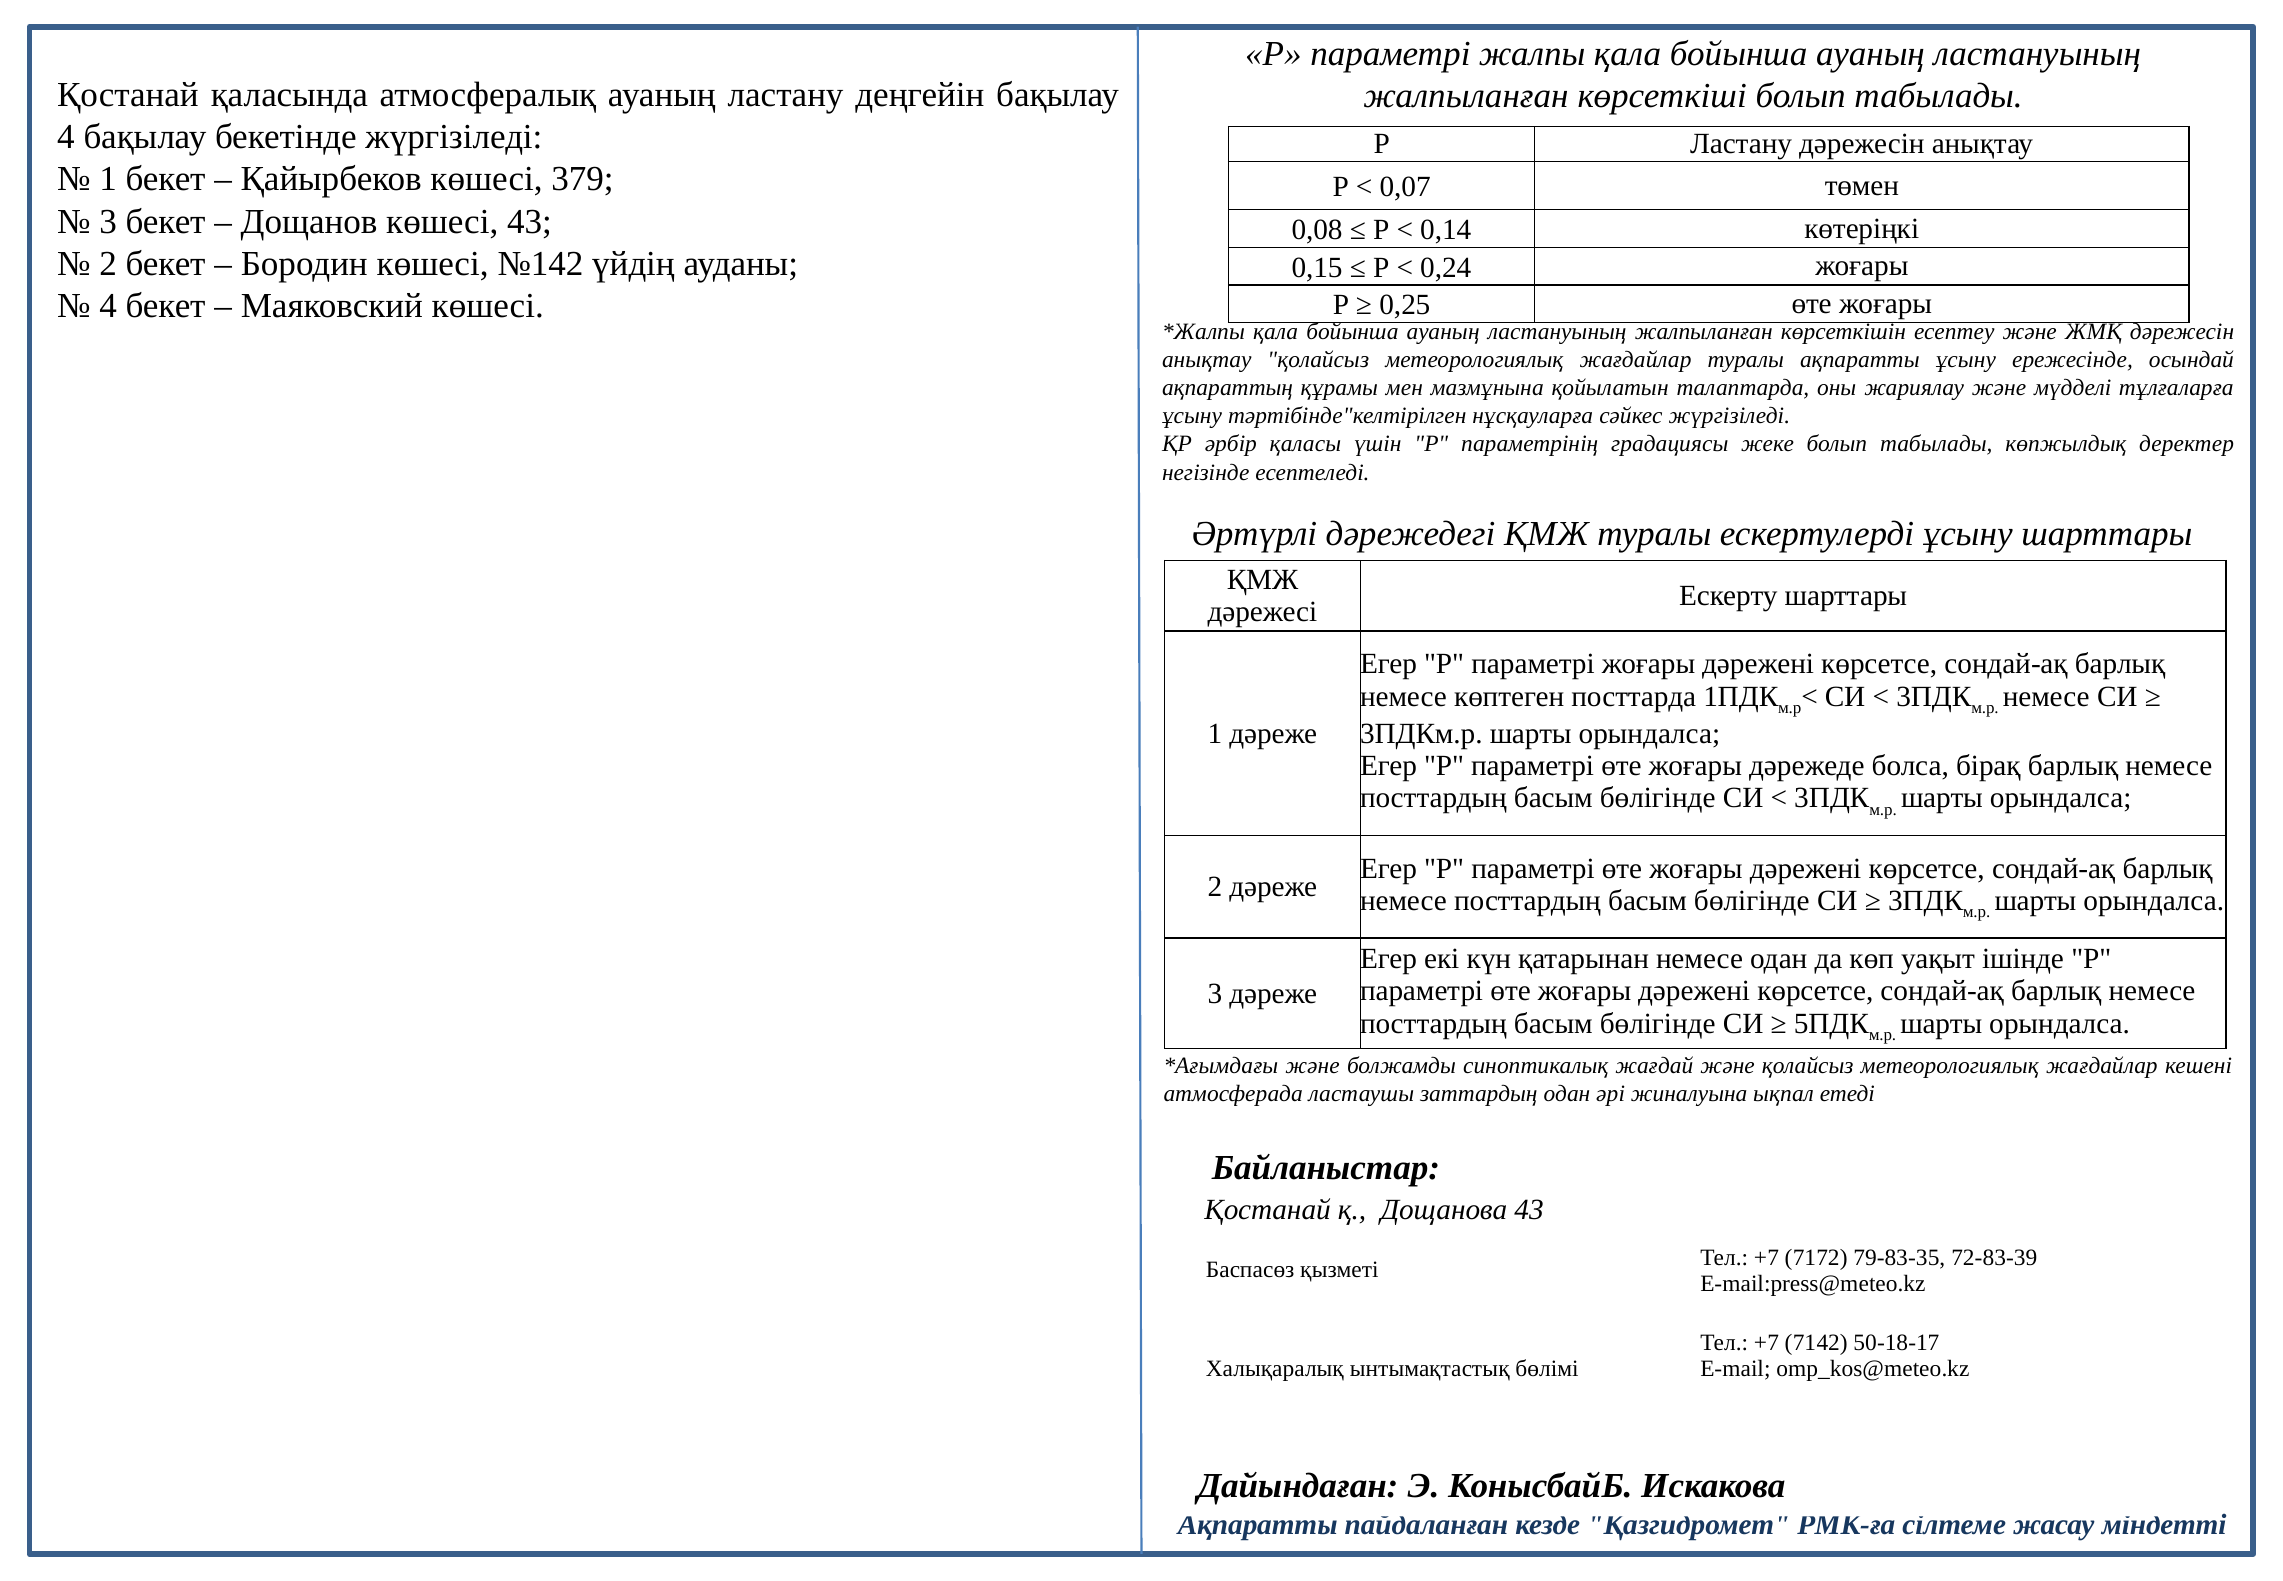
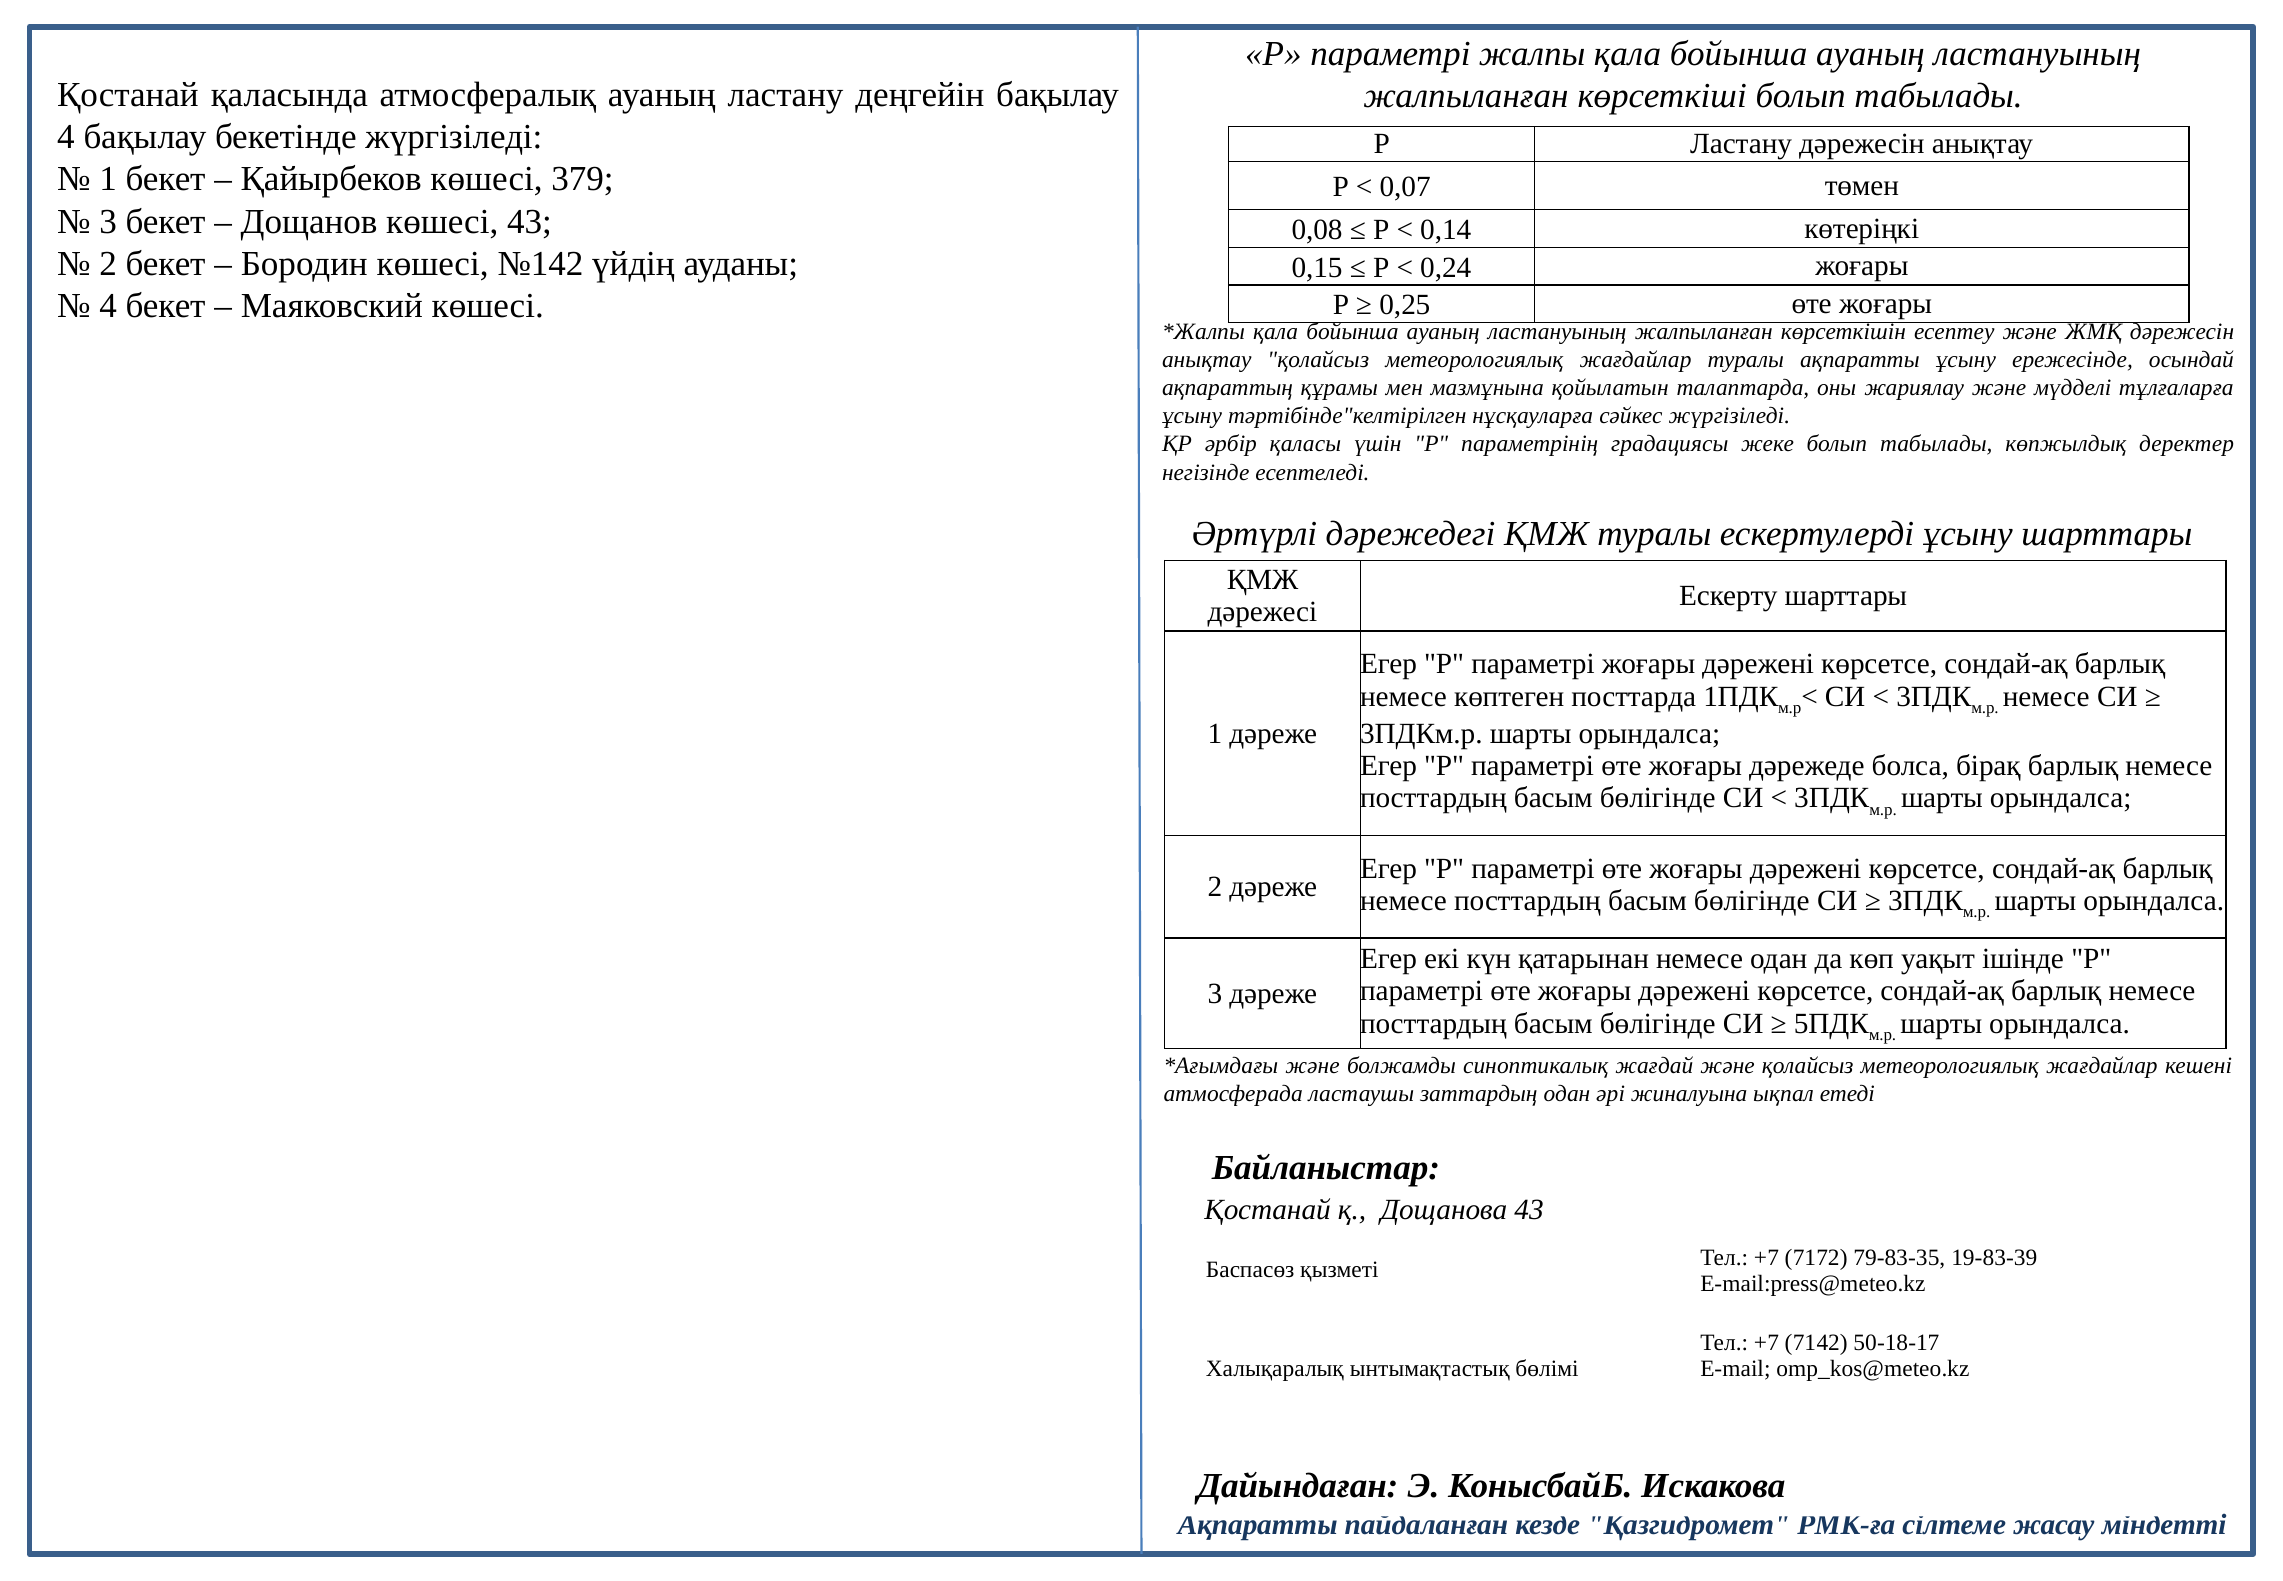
72-83-39: 72-83-39 -> 19-83-39
